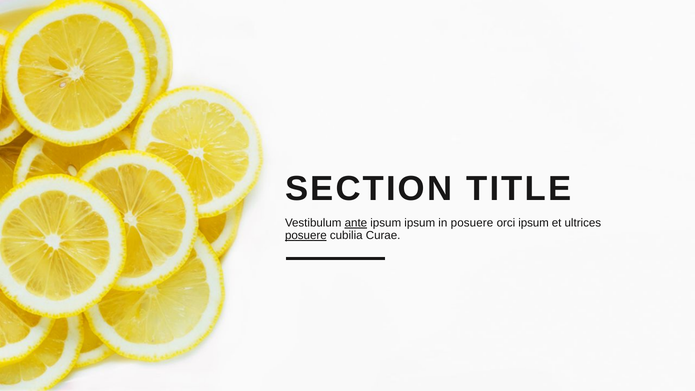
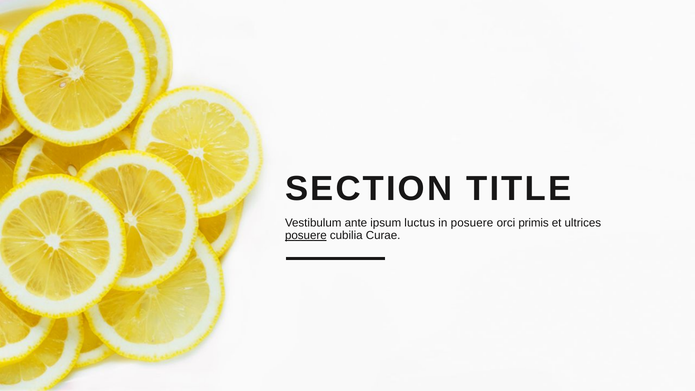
ante underline: present -> none
ipsum ipsum: ipsum -> luctus
orci ipsum: ipsum -> primis
